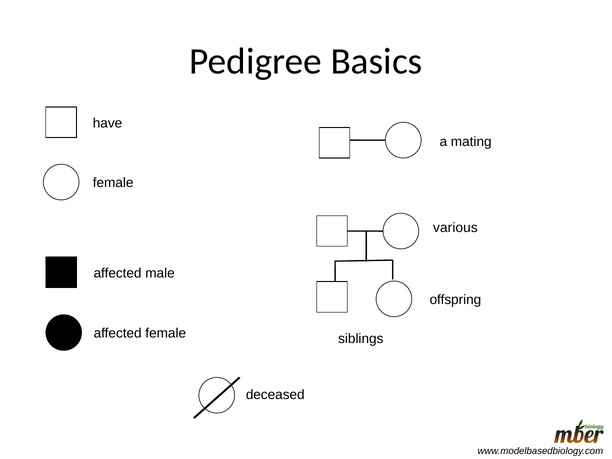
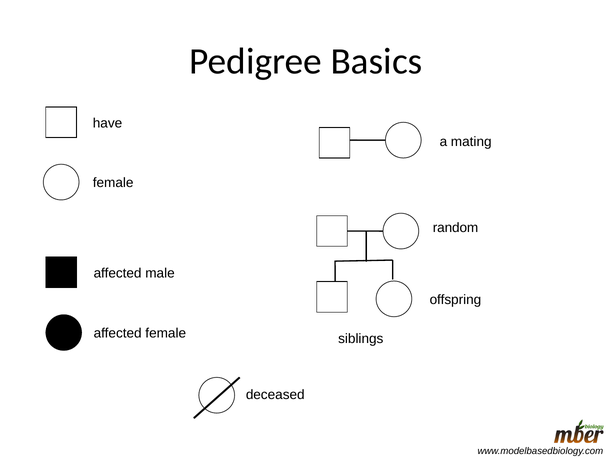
various: various -> random
